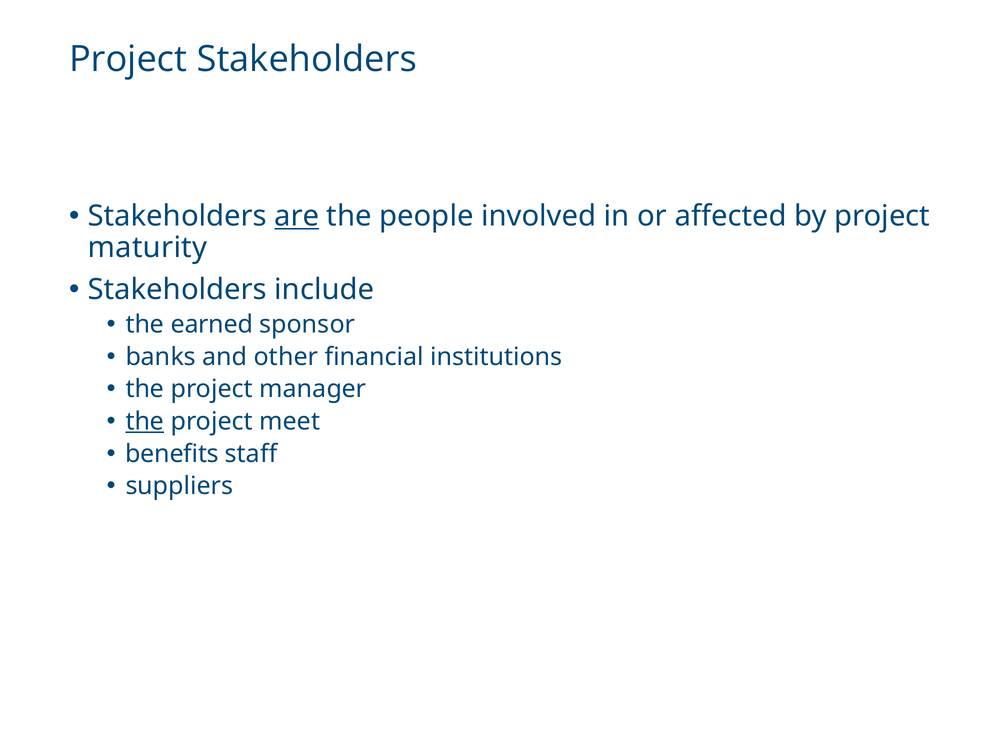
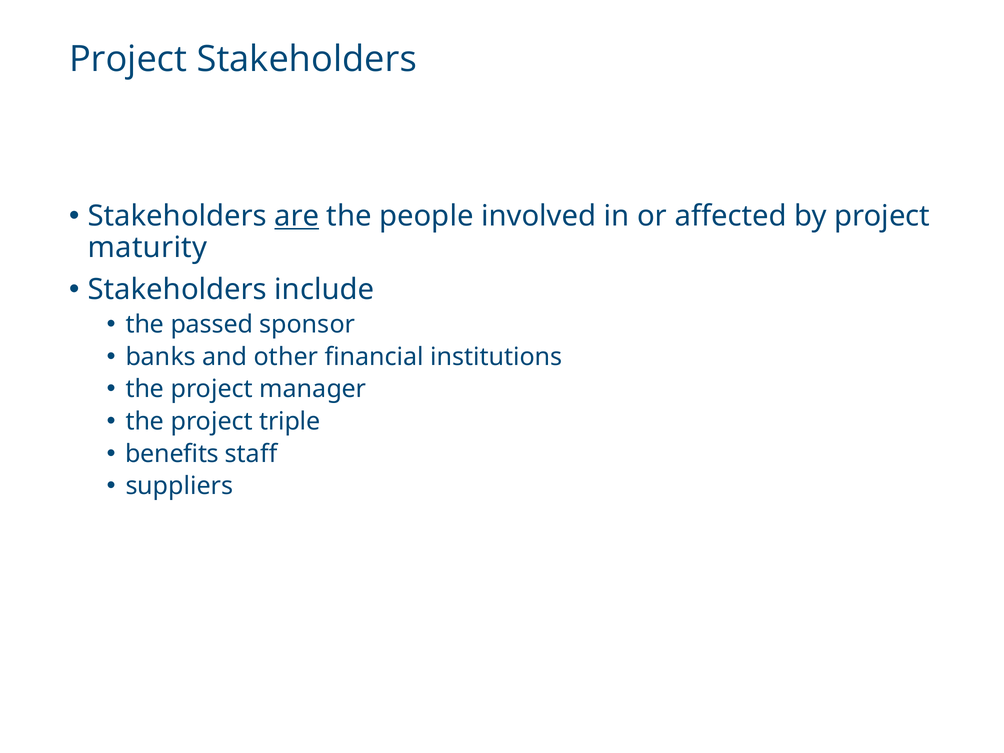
earned: earned -> passed
the at (145, 421) underline: present -> none
meet: meet -> triple
